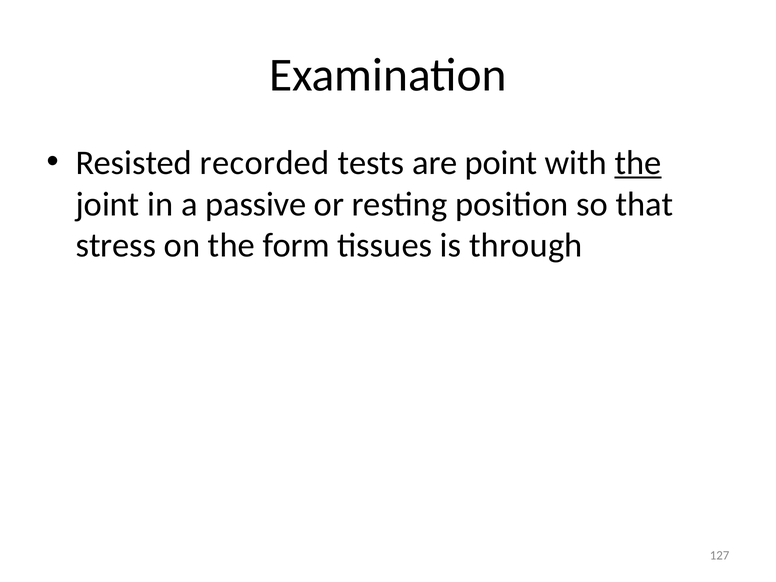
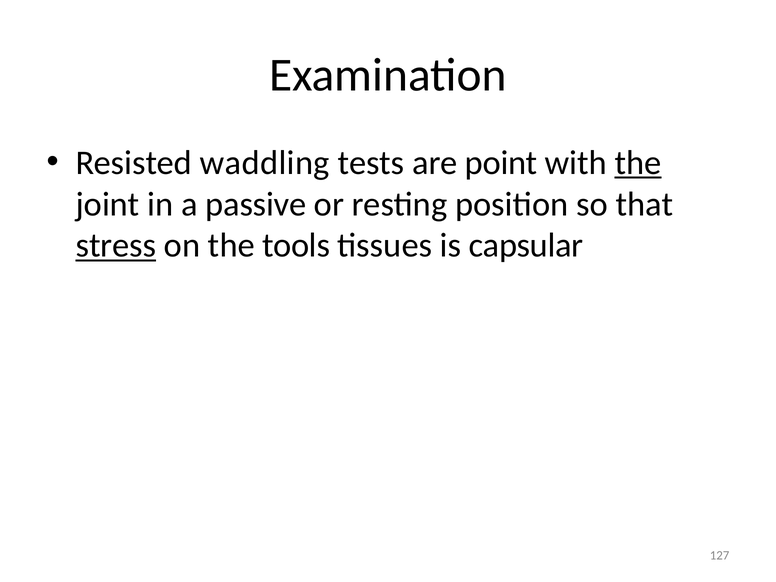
recorded: recorded -> waddling
stress underline: none -> present
form: form -> tools
through: through -> capsular
